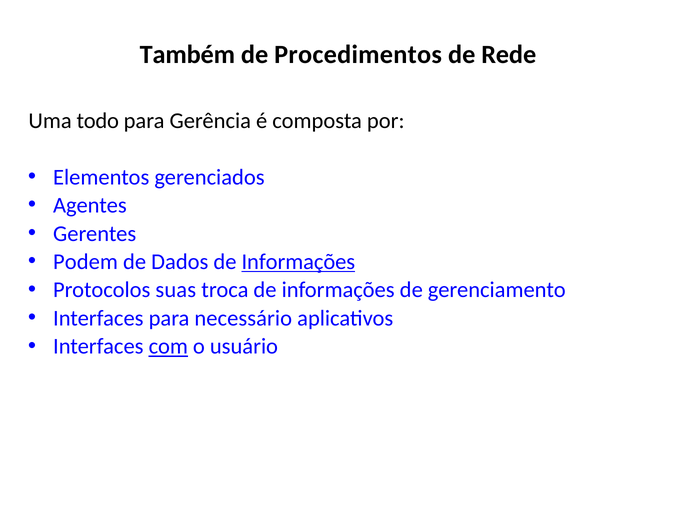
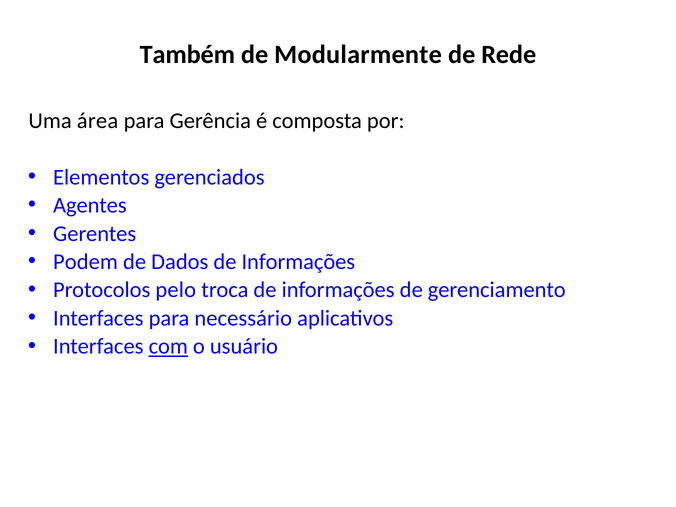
Procedimentos: Procedimentos -> Modularmente
todo: todo -> área
Informações at (298, 262) underline: present -> none
suas: suas -> pelo
